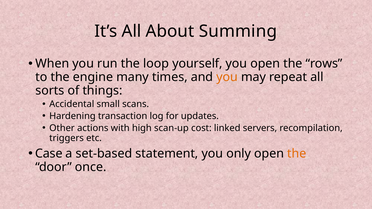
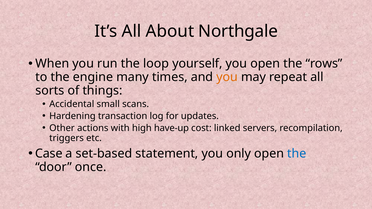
Summing: Summing -> Northgale
scan-up: scan-up -> have-up
the at (297, 154) colour: orange -> blue
